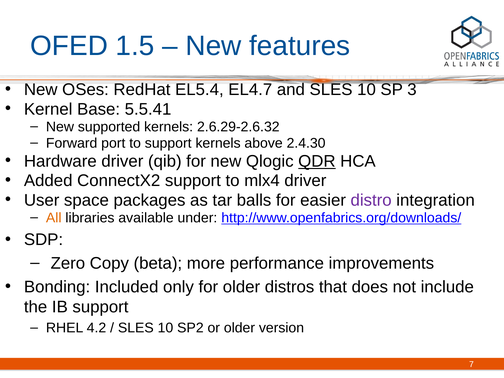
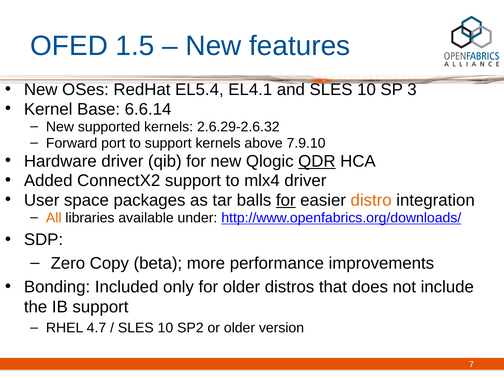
EL4.7: EL4.7 -> EL4.1
5.5.41: 5.5.41 -> 6.6.14
2.4.30: 2.4.30 -> 7.9.10
for at (286, 200) underline: none -> present
distro colour: purple -> orange
4.2: 4.2 -> 4.7
